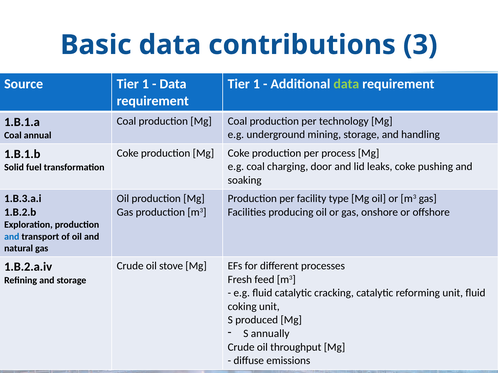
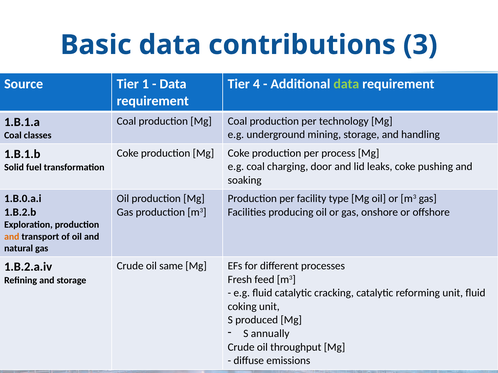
1 at (256, 84): 1 -> 4
annual: annual -> classes
1.B.3.a.i: 1.B.3.a.i -> 1.B.0.a.i
and at (12, 237) colour: blue -> orange
stove: stove -> same
